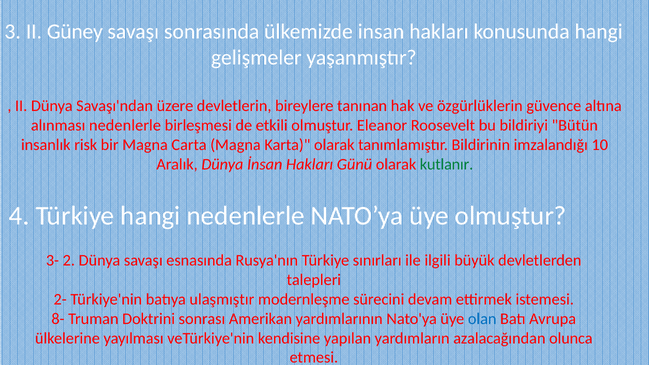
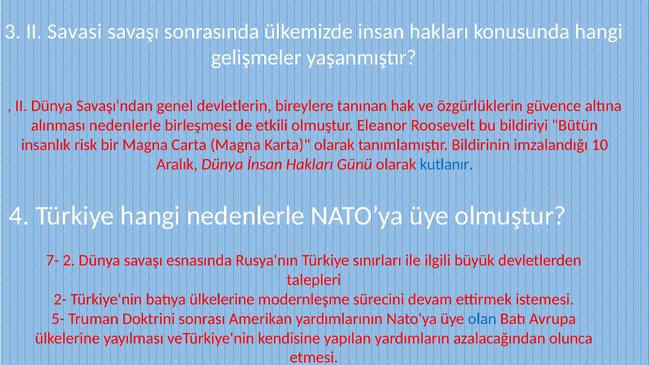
Güney: Güney -> Savasi
üzere: üzere -> genel
kutlanır colour: green -> blue
3-: 3- -> 7-
batıya ulaşmıştır: ulaşmıştır -> ülkelerine
8-: 8- -> 5-
